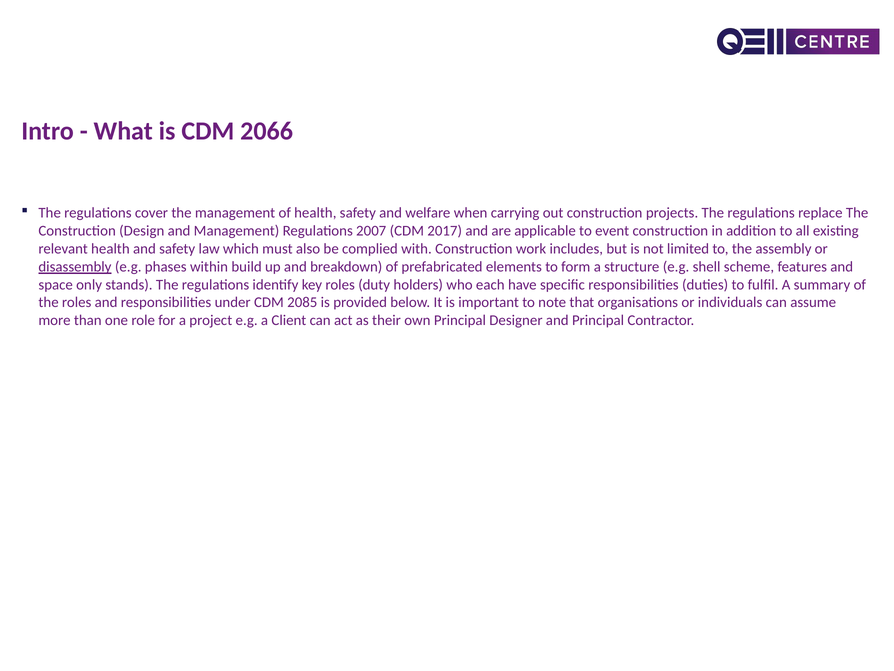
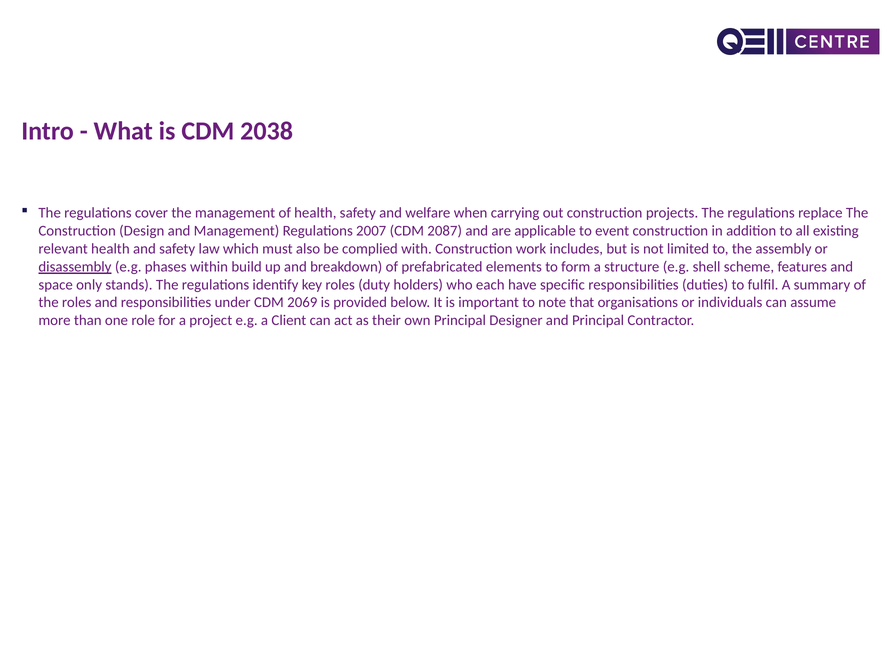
2066: 2066 -> 2038
2017: 2017 -> 2087
2085: 2085 -> 2069
